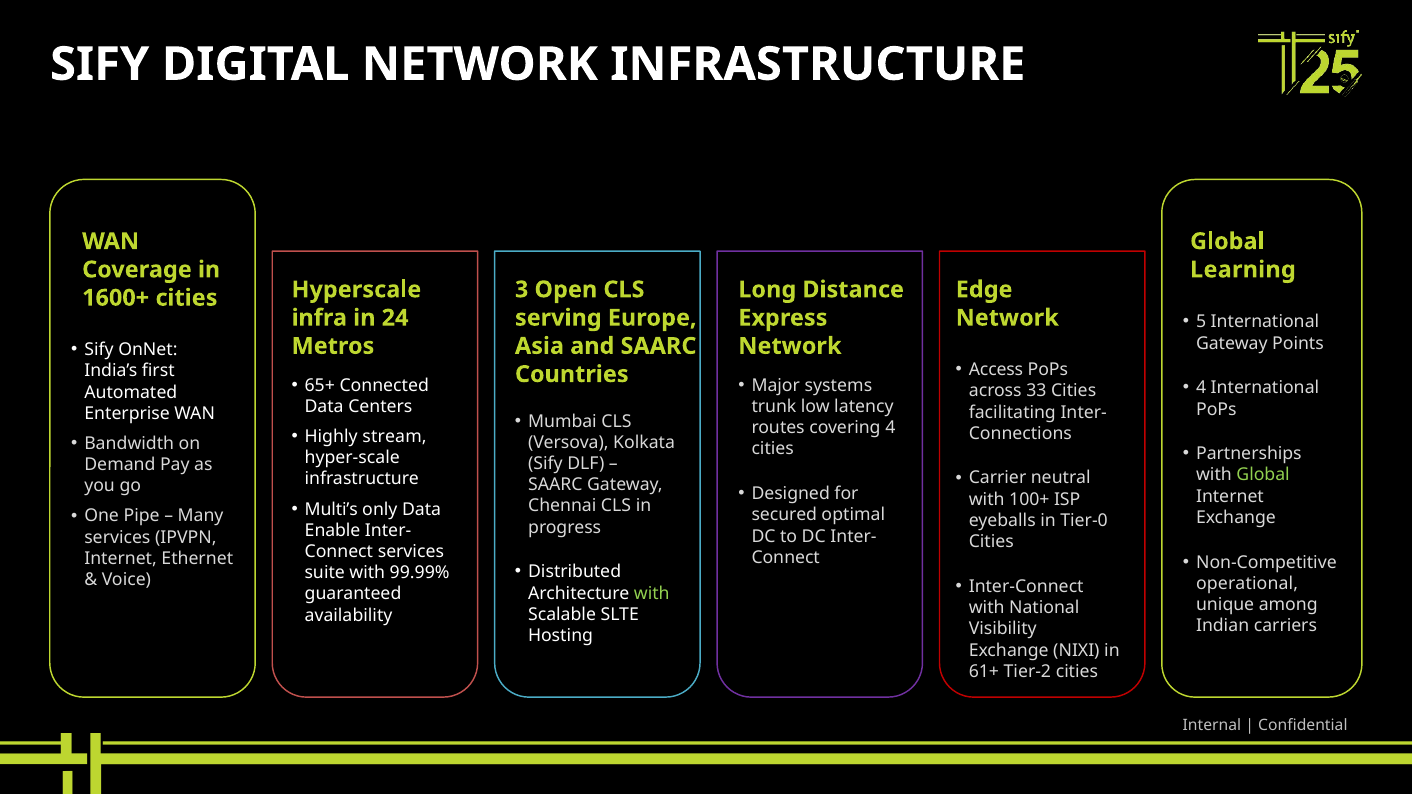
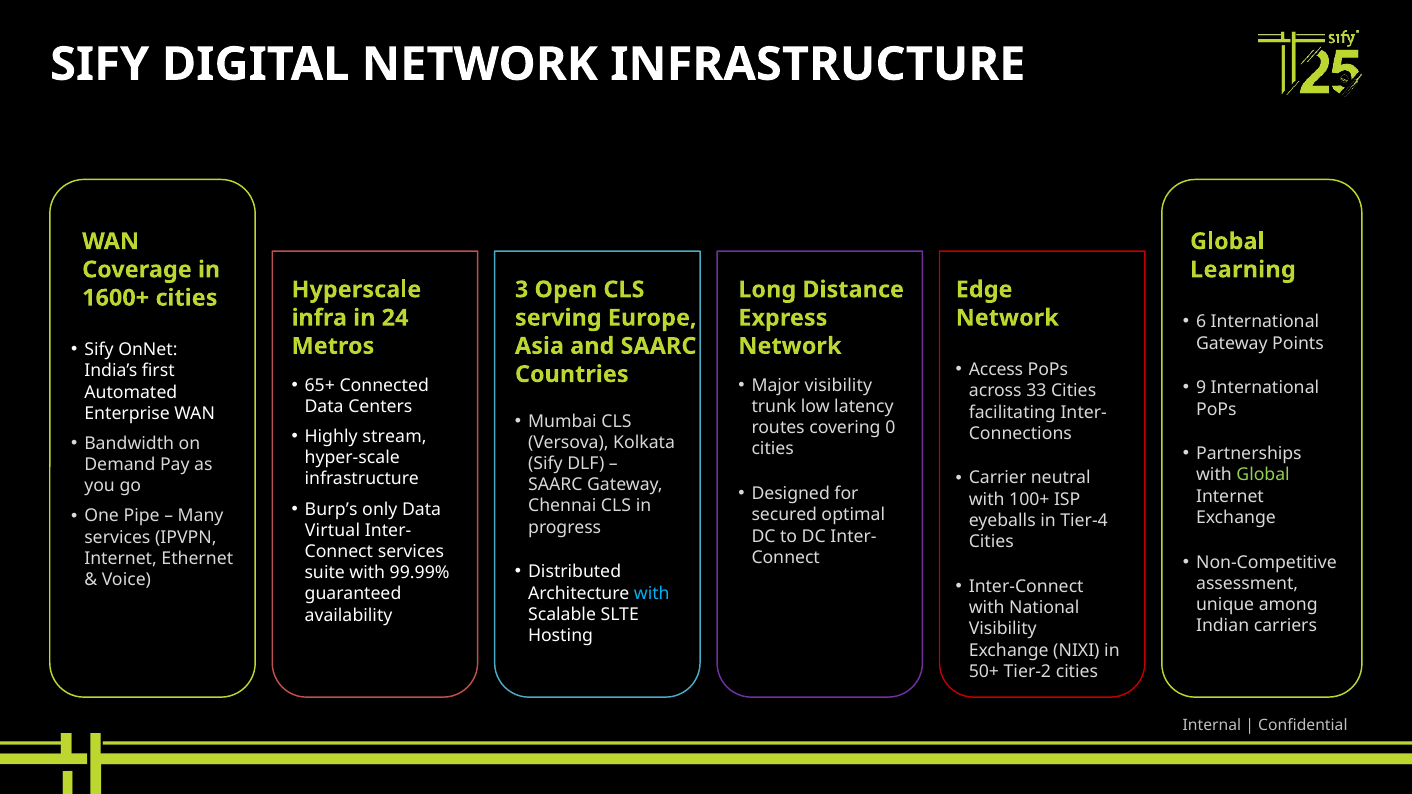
5: 5 -> 6
Major systems: systems -> visibility
4 at (1201, 388): 4 -> 9
covering 4: 4 -> 0
Multi’s: Multi’s -> Burp’s
Tier-0: Tier-0 -> Tier-4
Enable: Enable -> Virtual
operational: operational -> assessment
with at (652, 593) colour: light green -> light blue
61+: 61+ -> 50+
